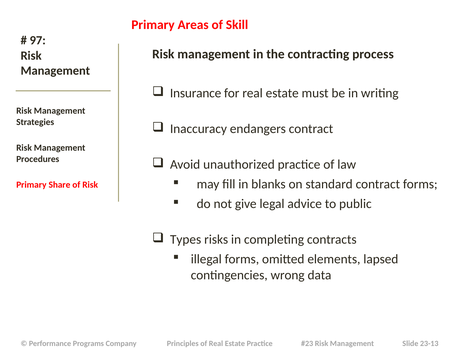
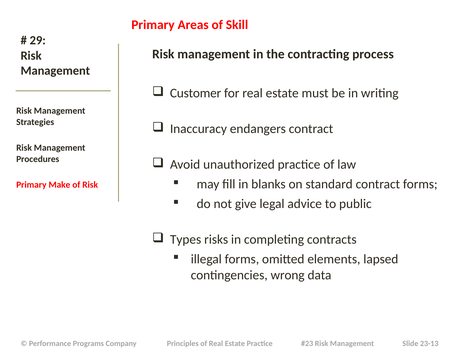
97: 97 -> 29
Insurance: Insurance -> Customer
Share: Share -> Make
